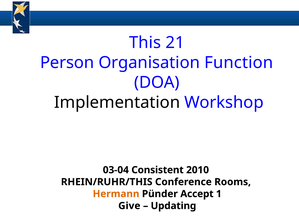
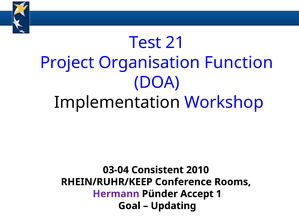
This: This -> Test
Person: Person -> Project
RHEIN/RUHR/THIS: RHEIN/RUHR/THIS -> RHEIN/RUHR/KEEP
Hermann colour: orange -> purple
Give: Give -> Goal
